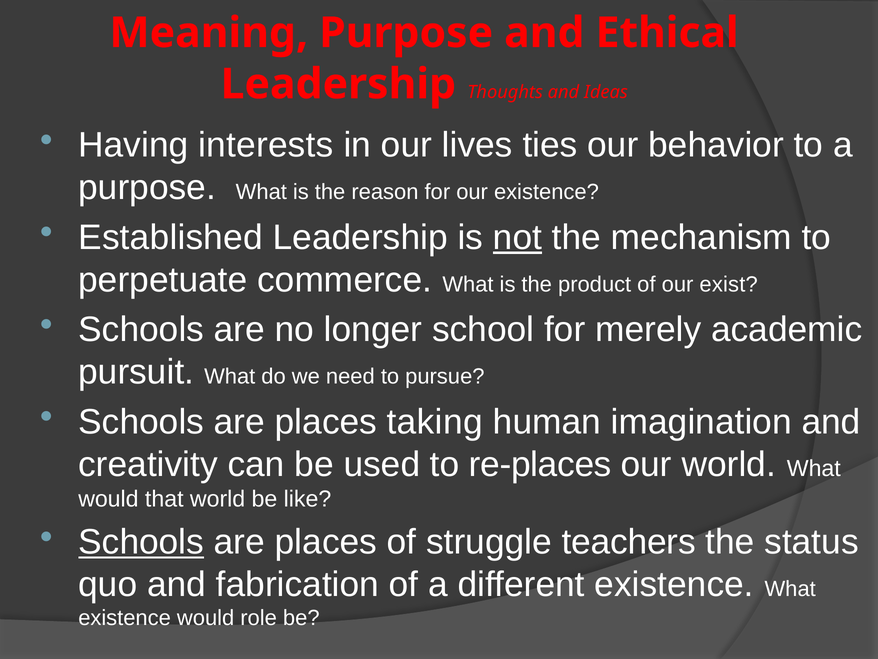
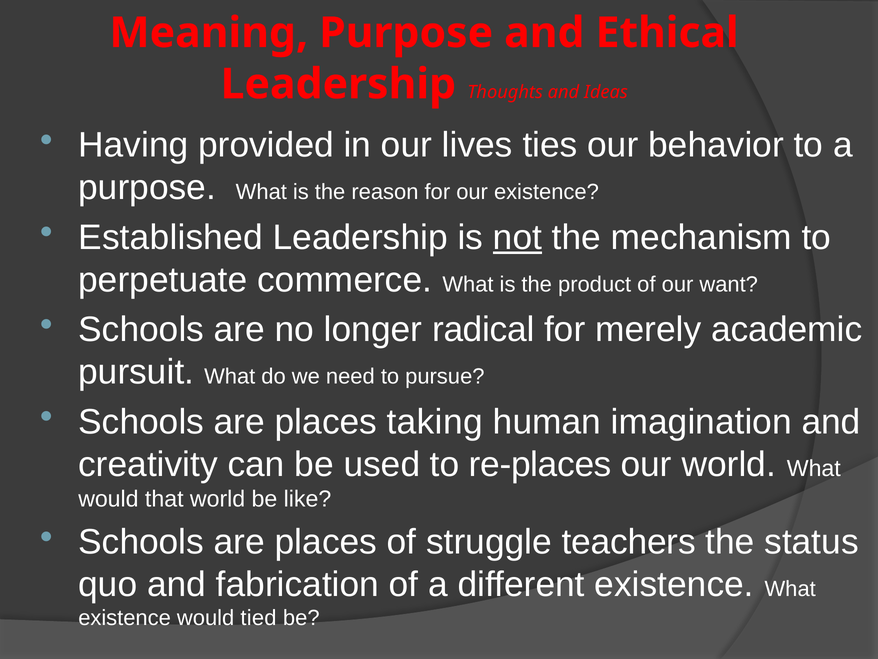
interests: interests -> provided
exist: exist -> want
school: school -> radical
Schools at (141, 542) underline: present -> none
role: role -> tied
